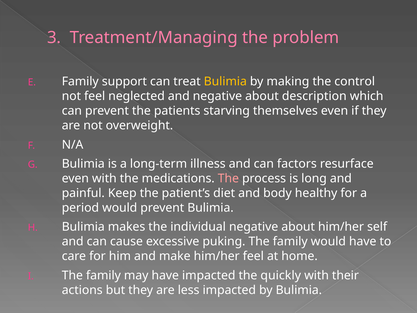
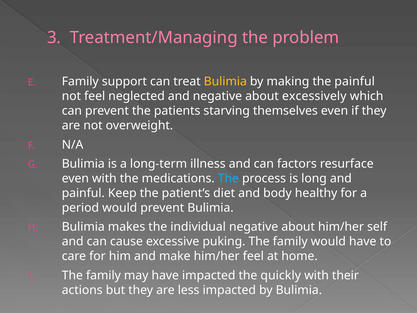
the control: control -> painful
description: description -> excessively
The at (228, 178) colour: pink -> light blue
